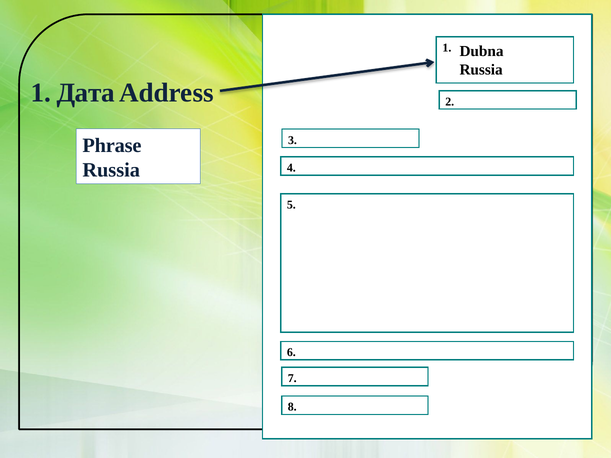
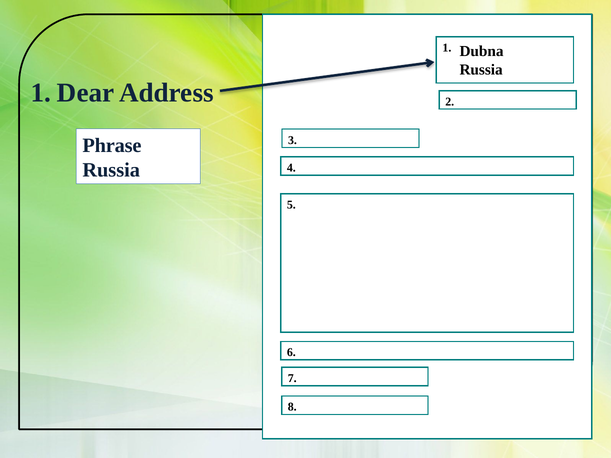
Дата: Дата -> Dear
